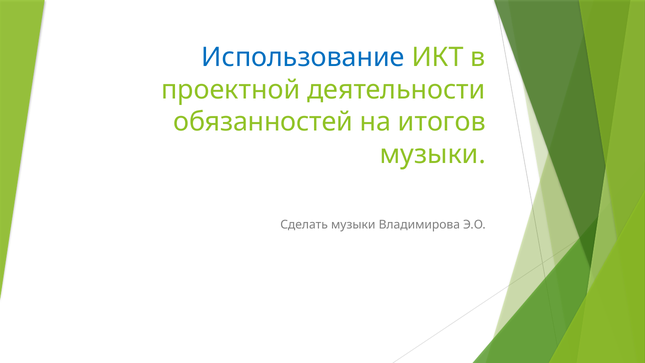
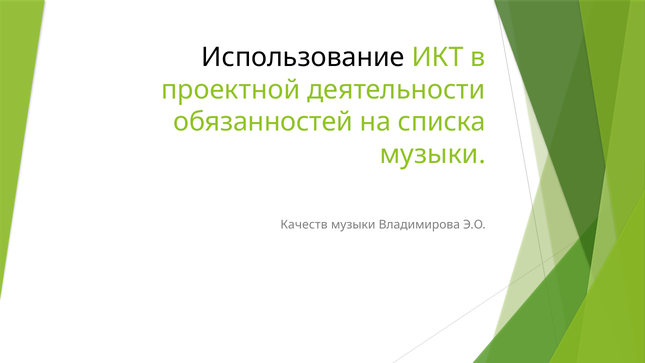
Использование colour: blue -> black
итогов: итогов -> списка
Сделать: Сделать -> Качеств
